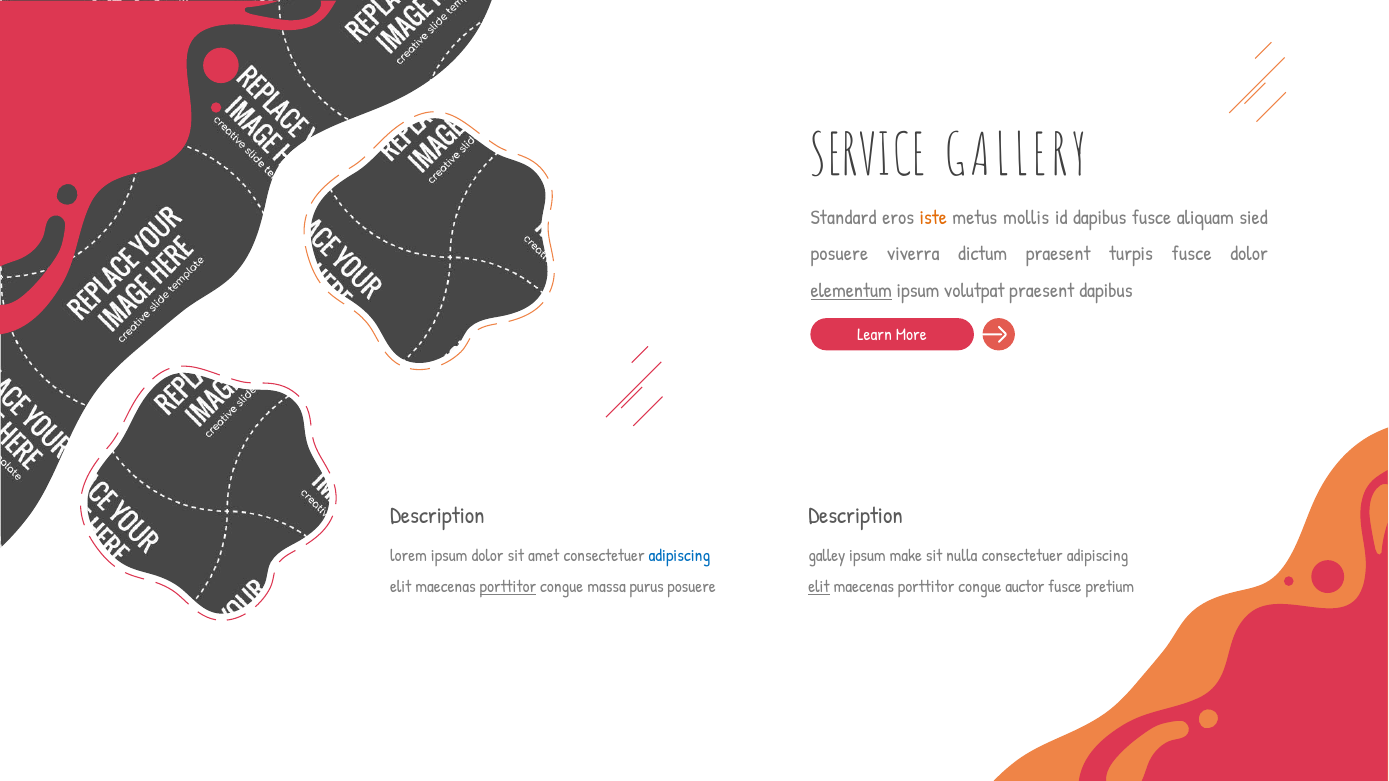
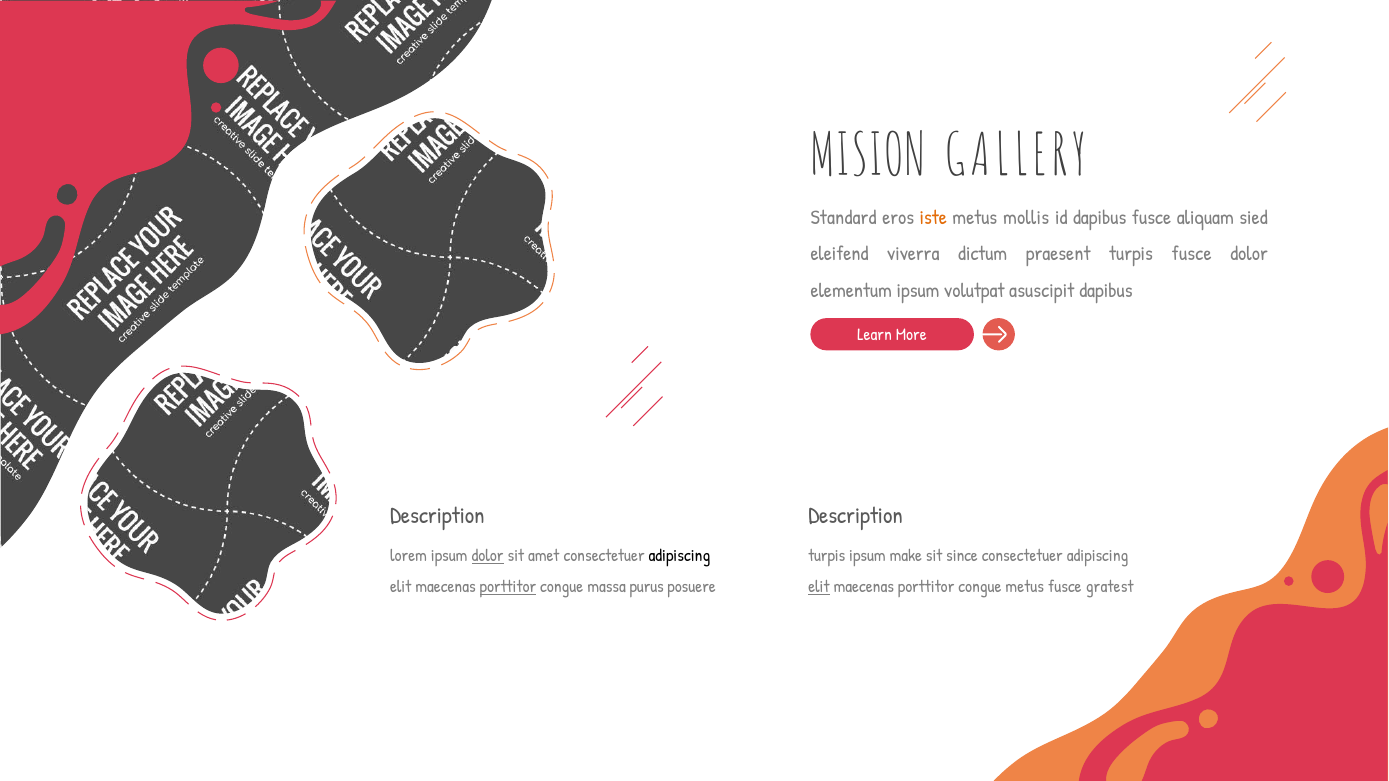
SERVICE: SERVICE -> MISION
posuere at (839, 254): posuere -> eleifend
elementum underline: present -> none
volutpat praesent: praesent -> asuscipit
dolor at (488, 556) underline: none -> present
adipiscing at (679, 556) colour: blue -> black
galley at (827, 556): galley -> turpis
nulla: nulla -> since
congue auctor: auctor -> metus
pretium: pretium -> gratest
